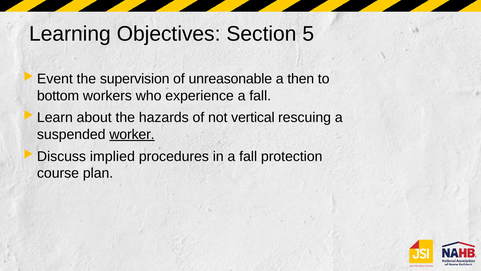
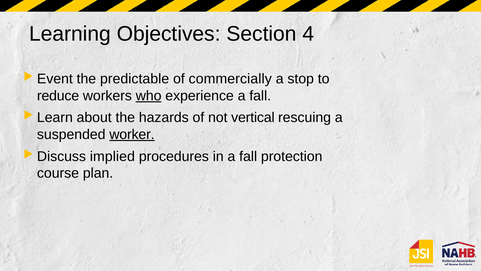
5: 5 -> 4
supervision: supervision -> predictable
unreasonable: unreasonable -> commercially
then: then -> stop
bottom: bottom -> reduce
who underline: none -> present
